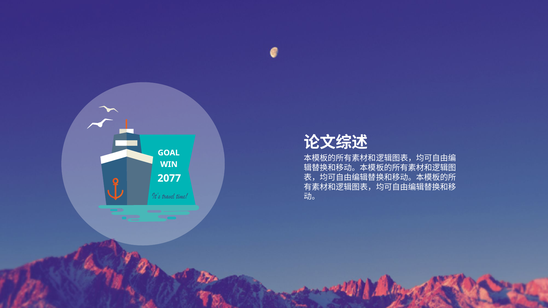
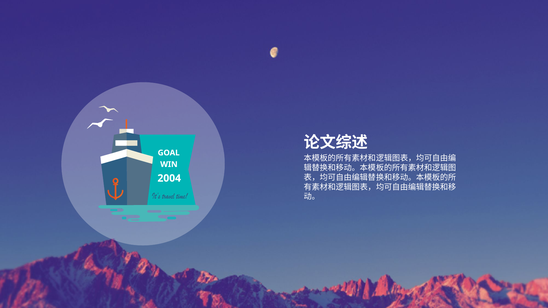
2077: 2077 -> 2004
